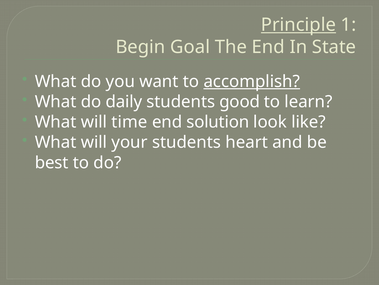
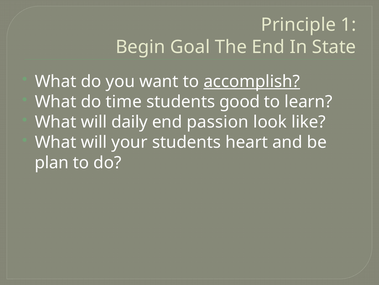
Principle underline: present -> none
daily: daily -> time
time: time -> daily
solution: solution -> passion
best: best -> plan
